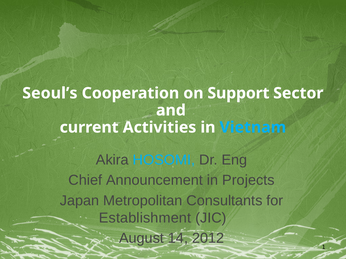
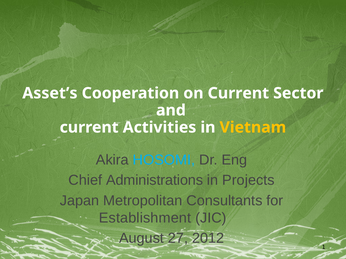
Seoul’s: Seoul’s -> Asset’s
on Support: Support -> Current
Vietnam colour: light blue -> yellow
Announcement: Announcement -> Administrations
14: 14 -> 27
